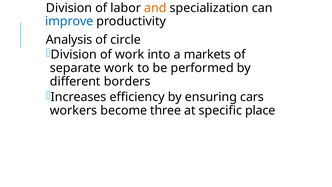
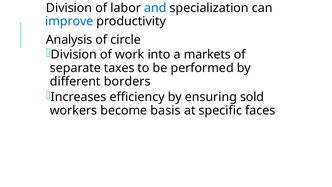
and colour: orange -> blue
separate work: work -> taxes
cars: cars -> sold
three: three -> basis
place: place -> faces
